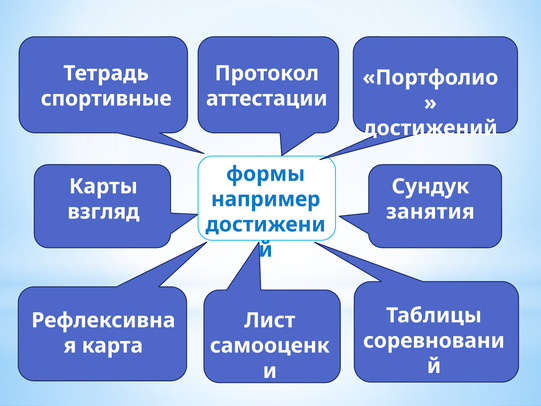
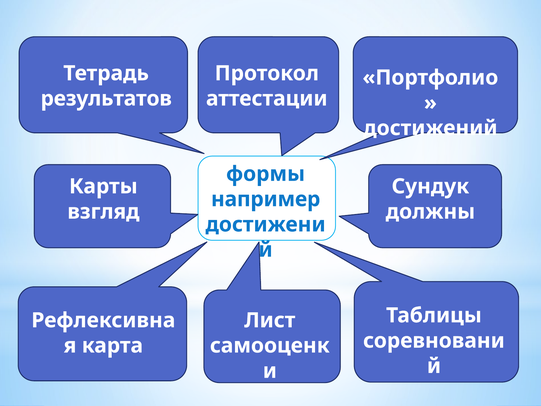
спортивные: спортивные -> результатов
занятия: занятия -> должны
